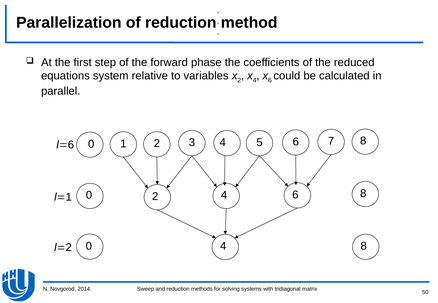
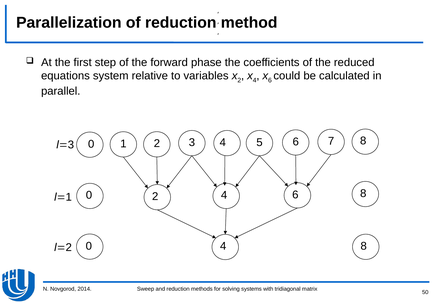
6 at (71, 145): 6 -> 3
